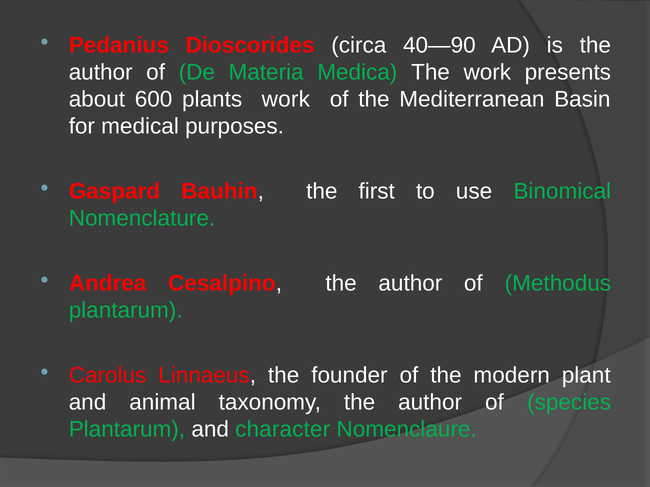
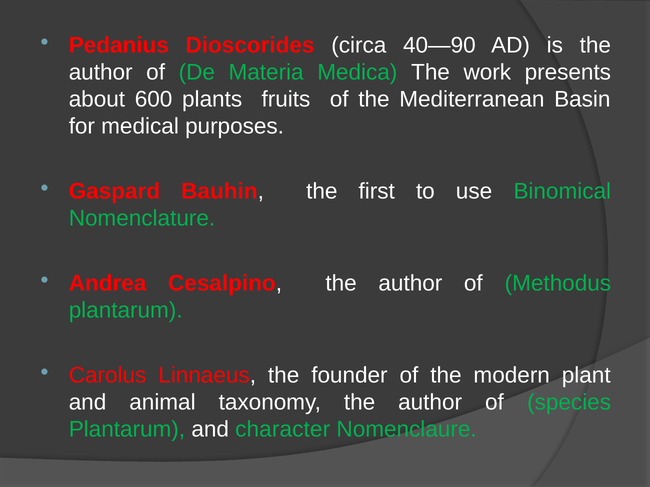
plants work: work -> fruits
